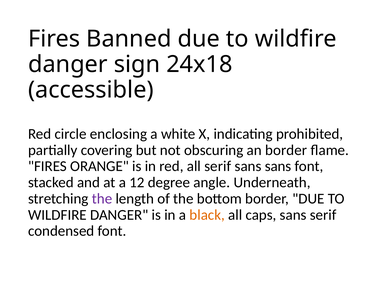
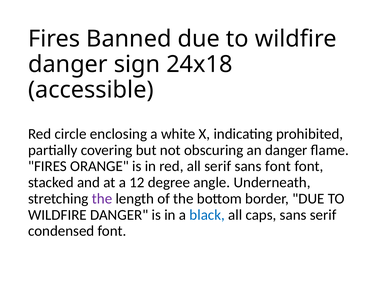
an border: border -> danger
sans sans: sans -> font
black colour: orange -> blue
